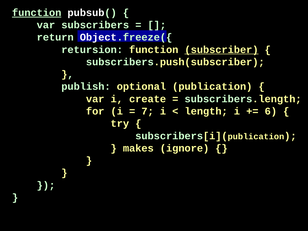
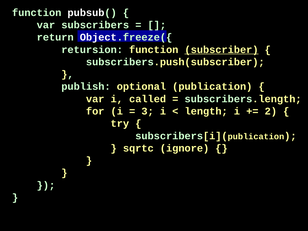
function at (37, 13) underline: present -> none
create: create -> called
7: 7 -> 3
6: 6 -> 2
makes: makes -> sqrtc
